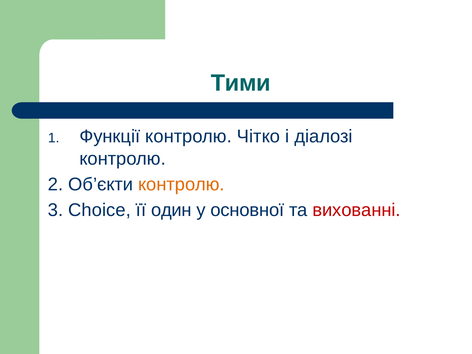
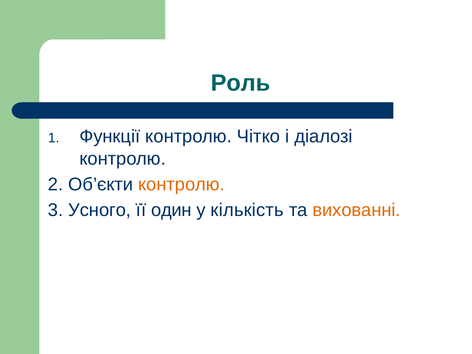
Тими: Тими -> Роль
Choice: Choice -> Усного
основної: основної -> кількість
вихованні colour: red -> orange
